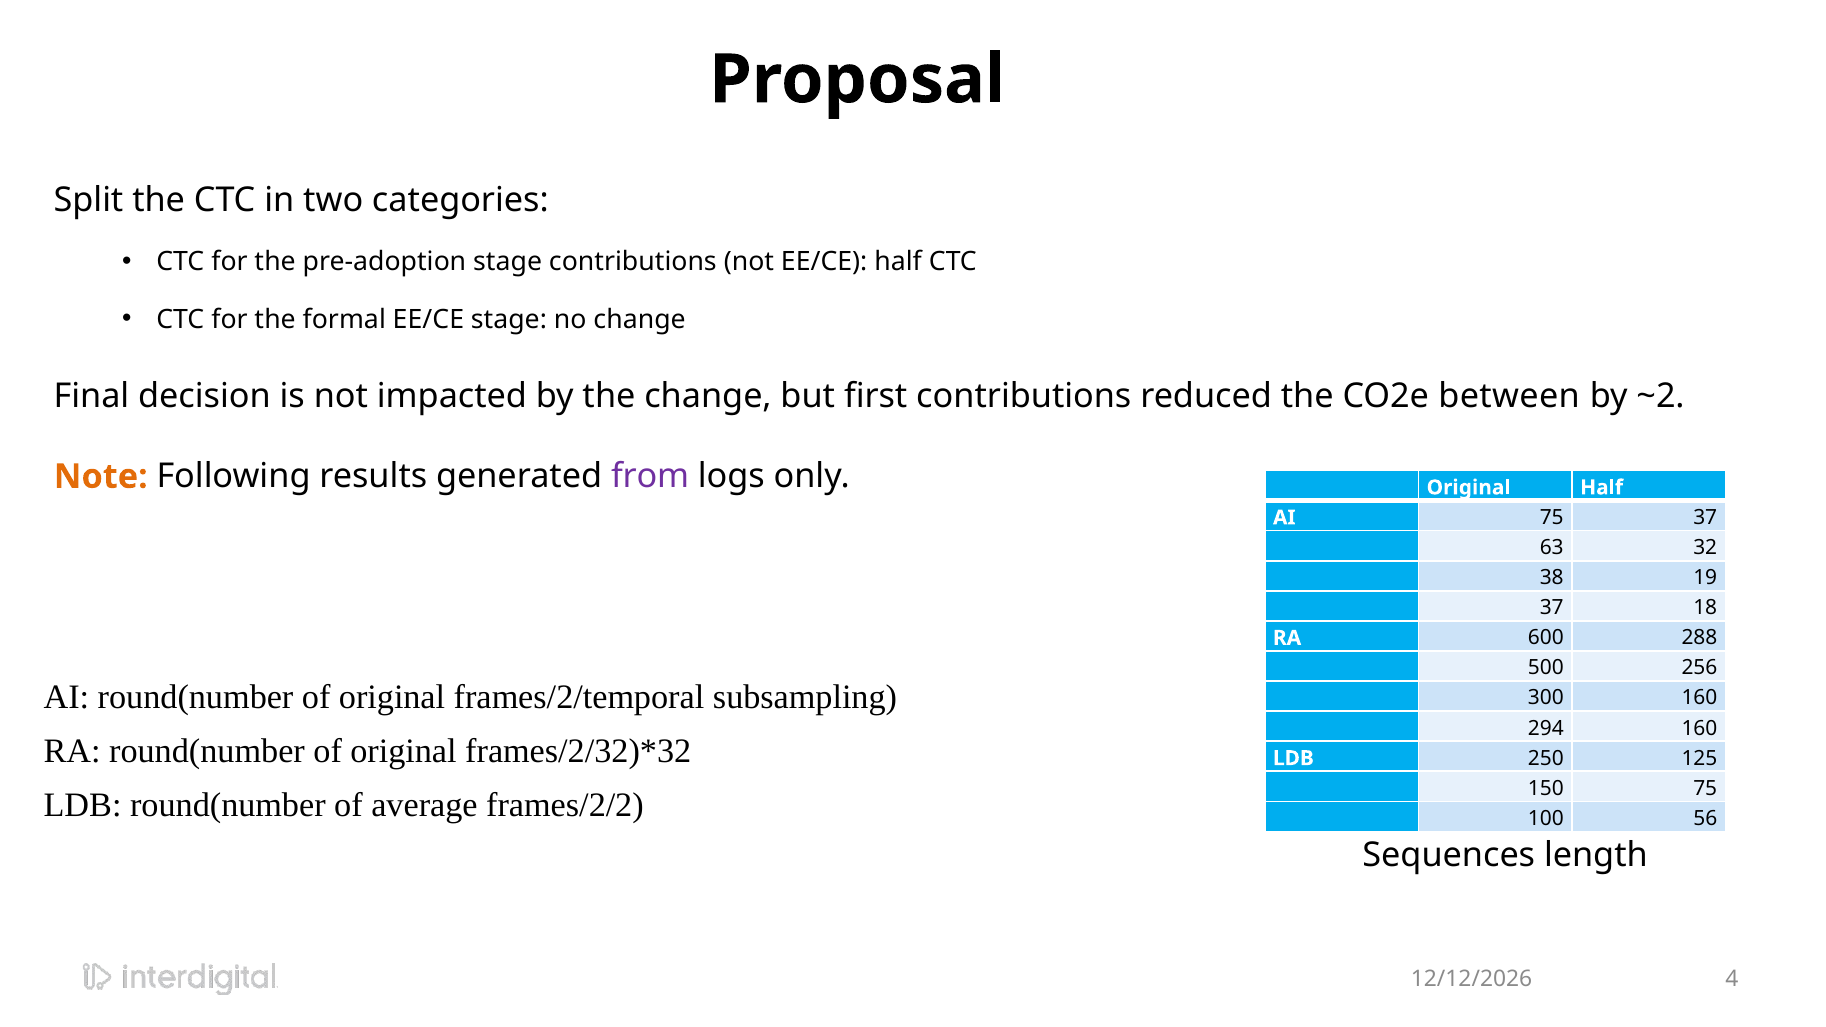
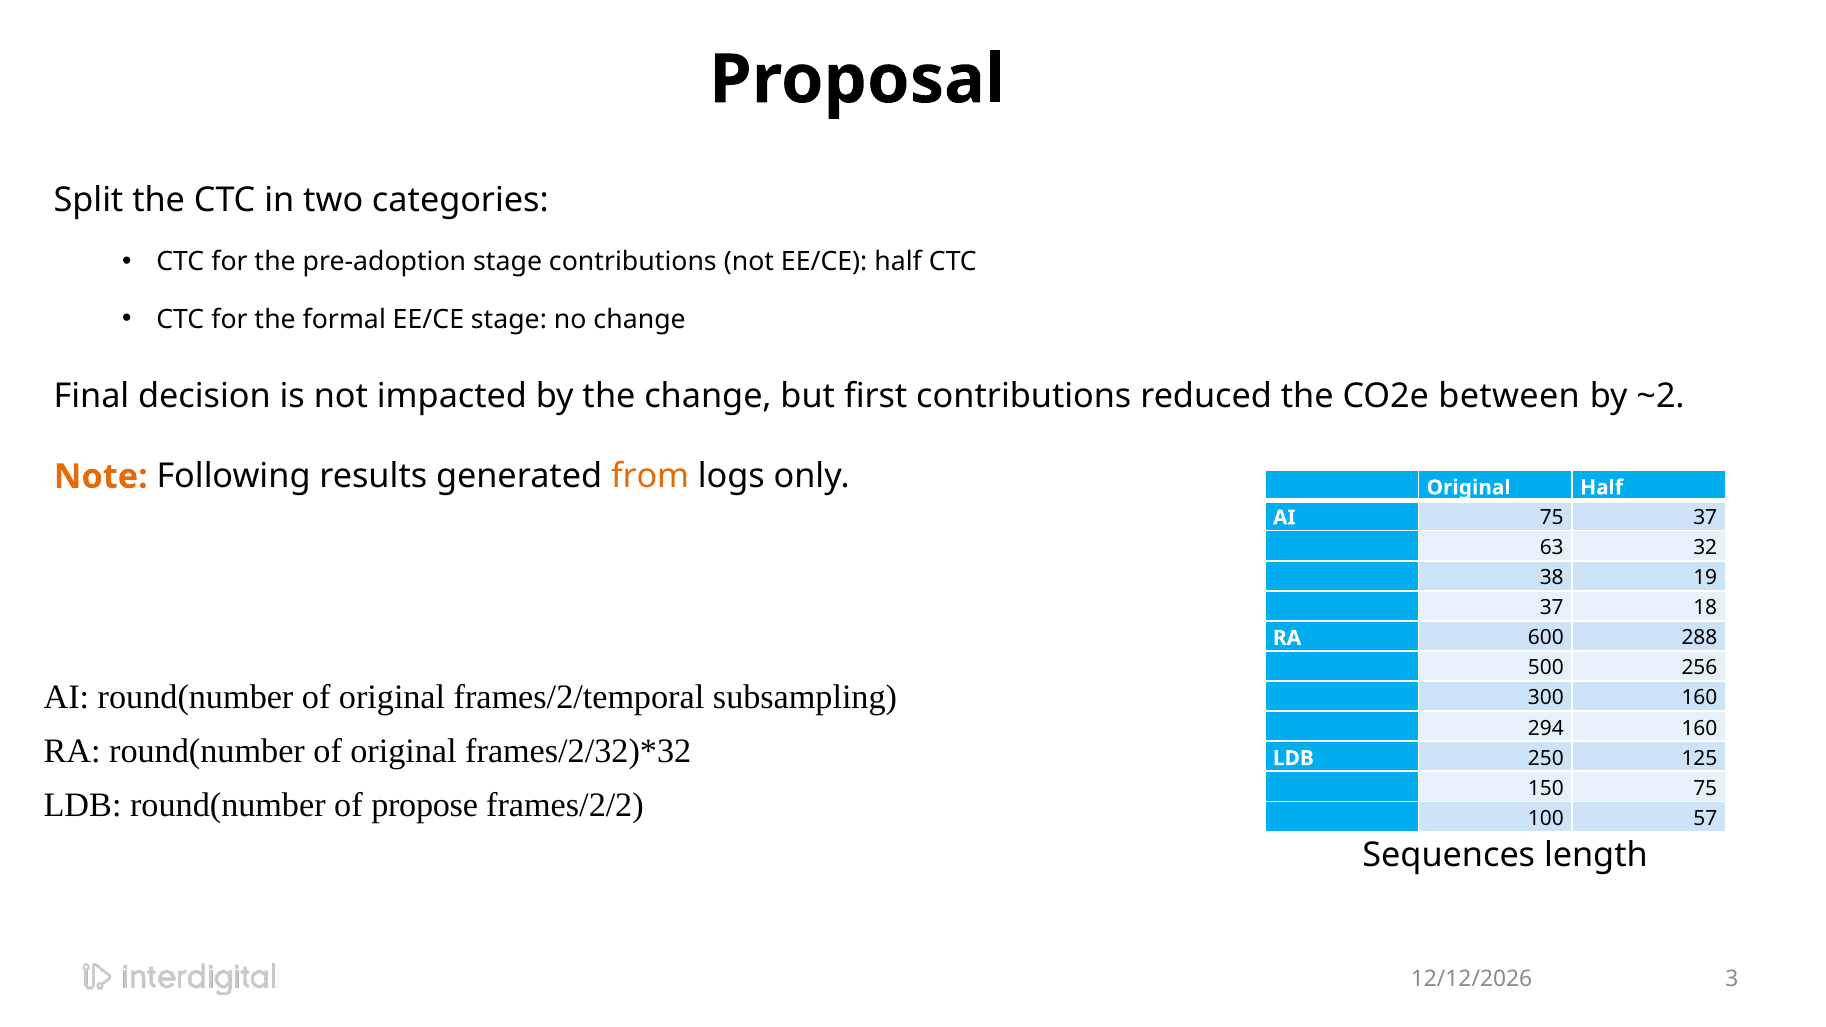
from colour: purple -> orange
average: average -> propose
56: 56 -> 57
4: 4 -> 3
